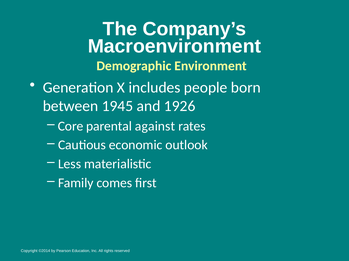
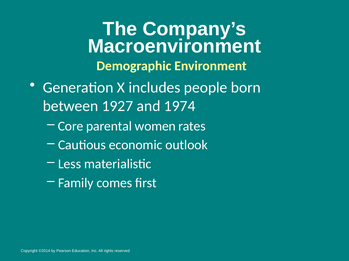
1945: 1945 -> 1927
1926: 1926 -> 1974
against: against -> women
